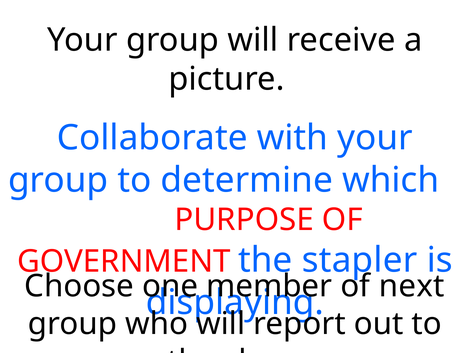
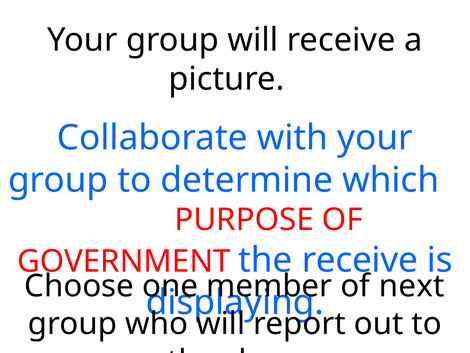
the stapler: stapler -> receive
